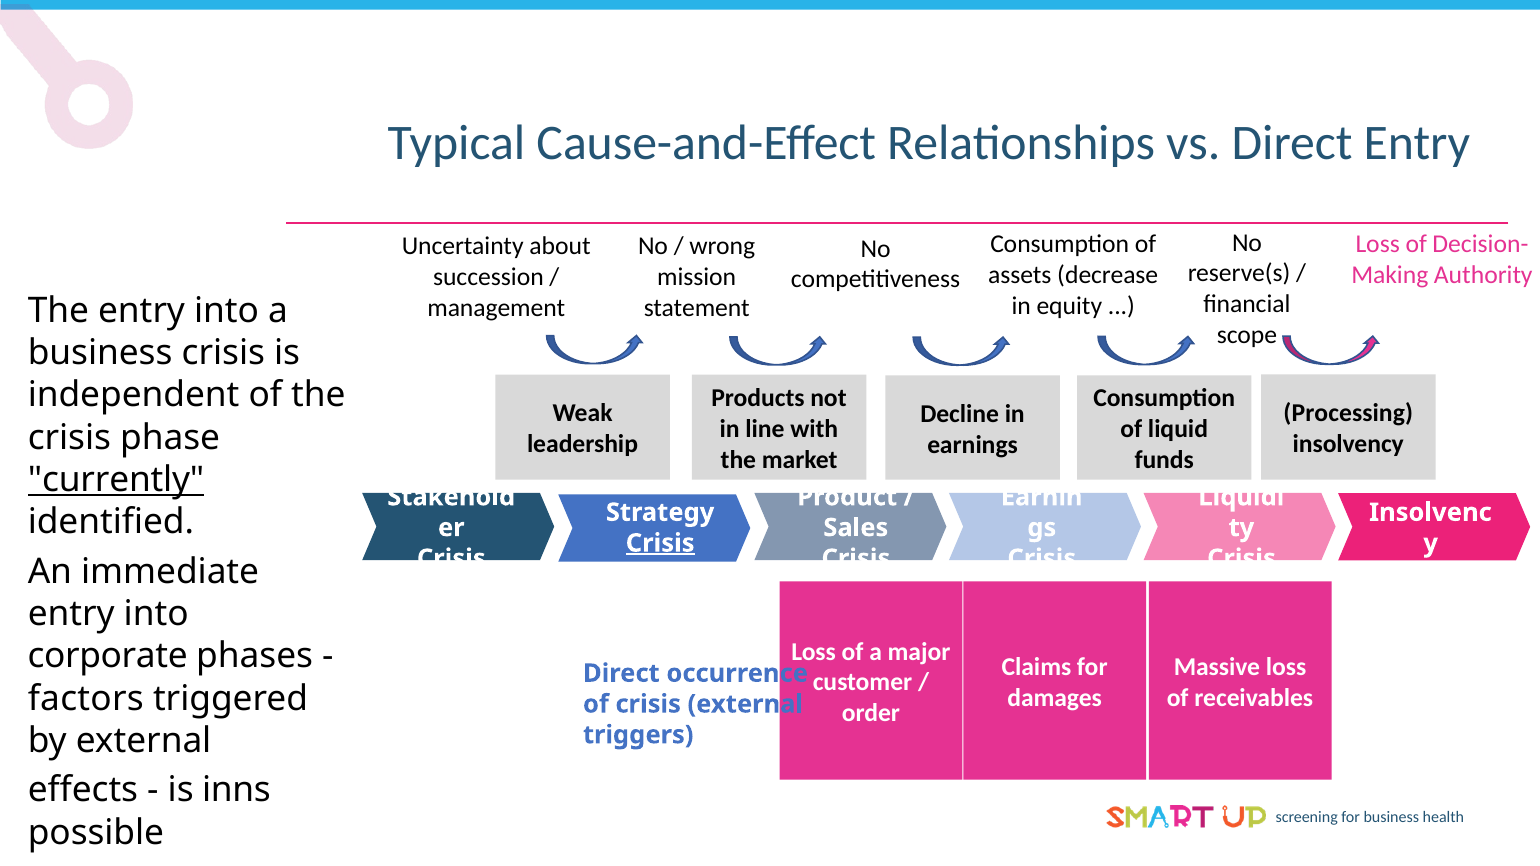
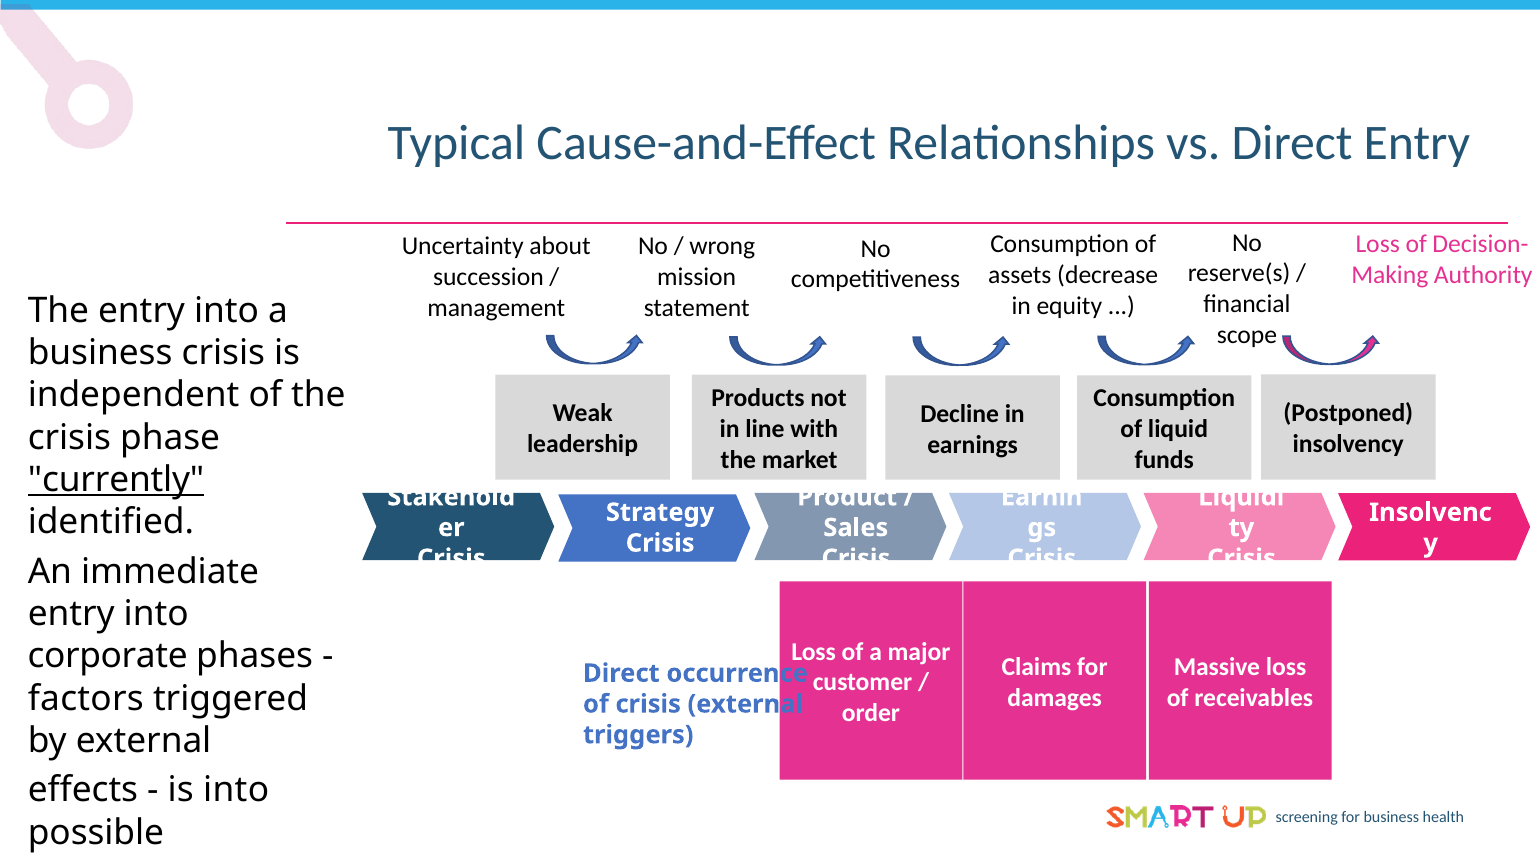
Processing: Processing -> Postponed
Crisis at (660, 543) underline: present -> none
is inns: inns -> into
